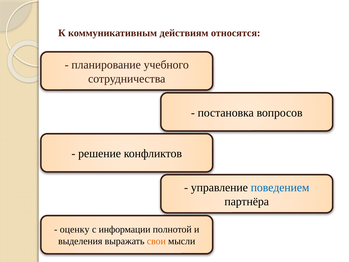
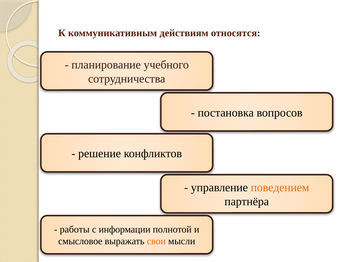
поведением colour: blue -> orange
оценку: оценку -> работы
выделения: выделения -> смысловое
